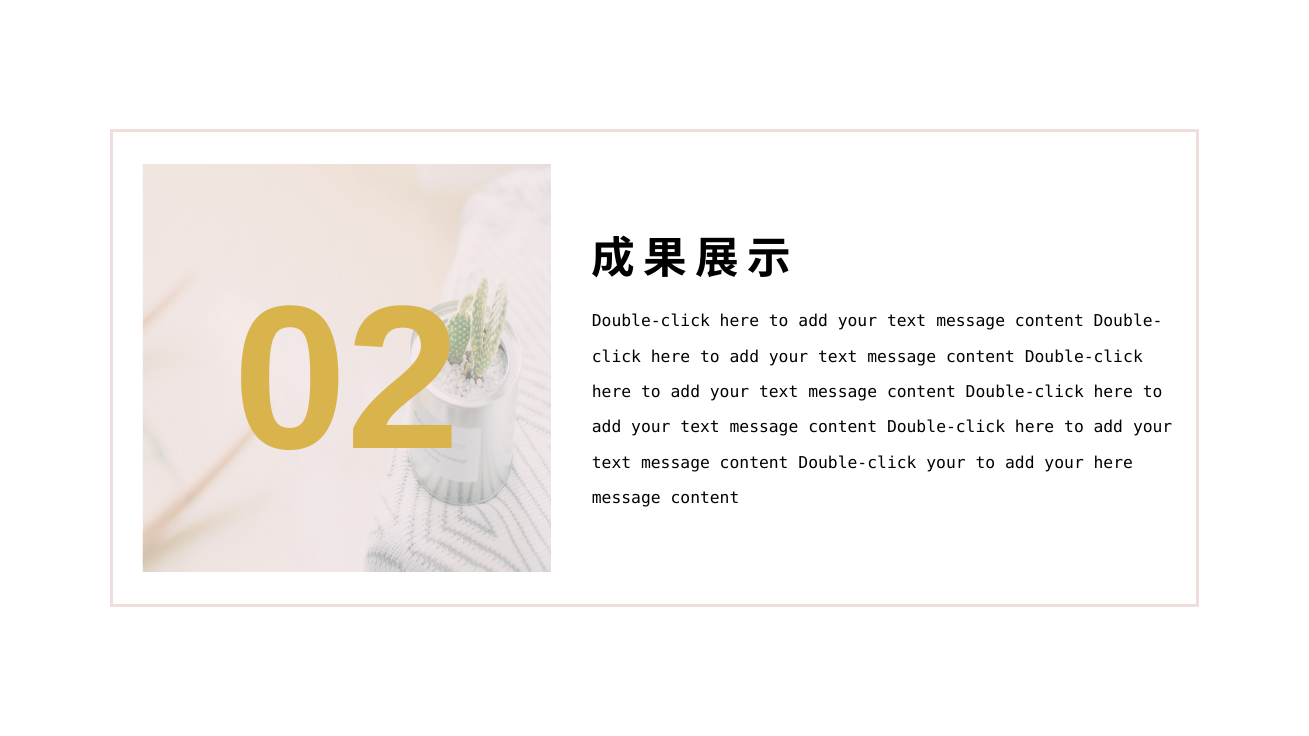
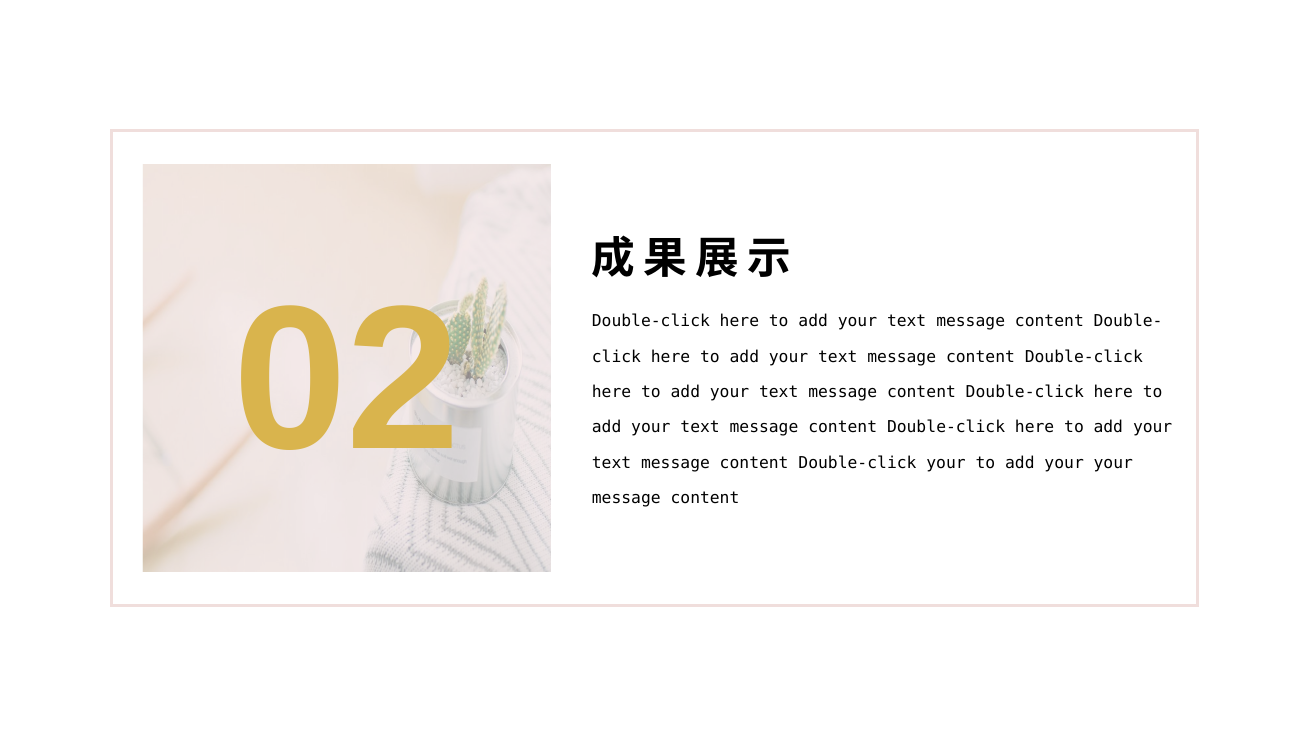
your here: here -> your
